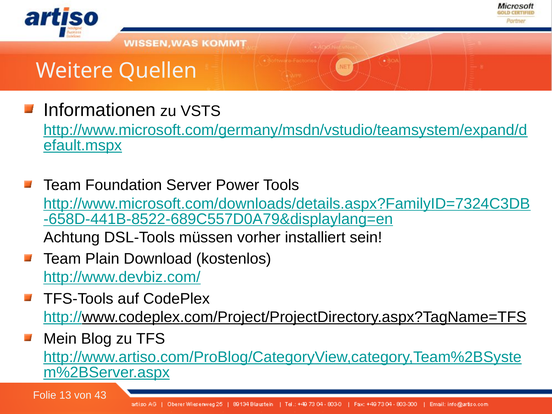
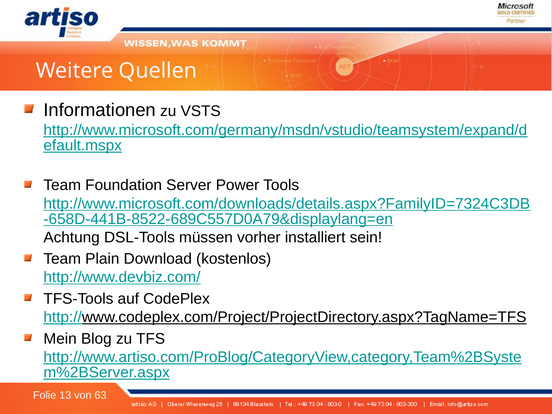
43: 43 -> 63
